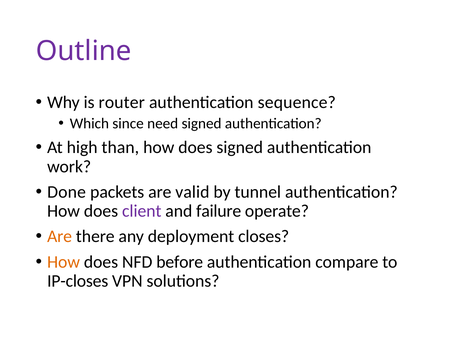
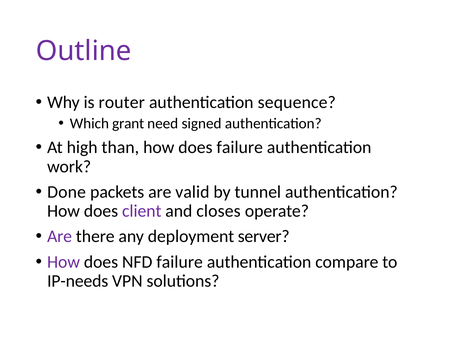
since: since -> grant
does signed: signed -> failure
failure: failure -> closes
Are at (60, 236) colour: orange -> purple
closes: closes -> server
How at (64, 261) colour: orange -> purple
NFD before: before -> failure
IP-closes: IP-closes -> IP-needs
